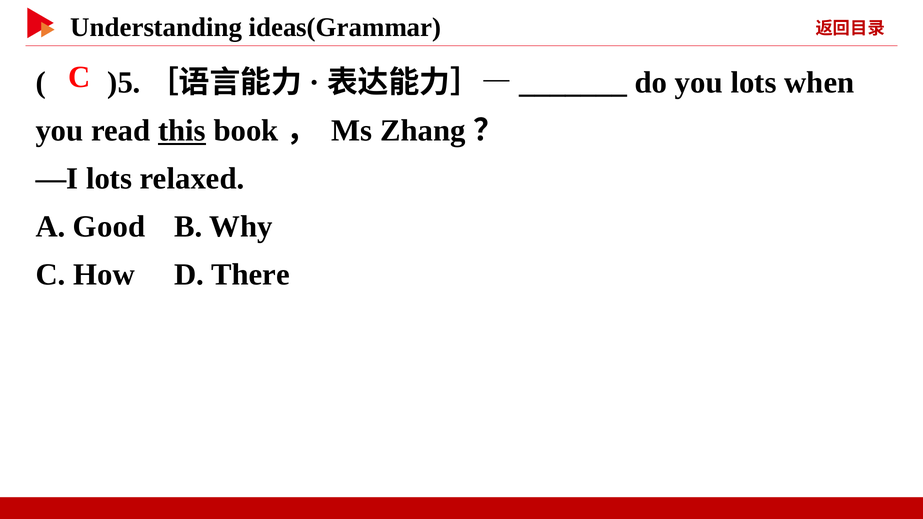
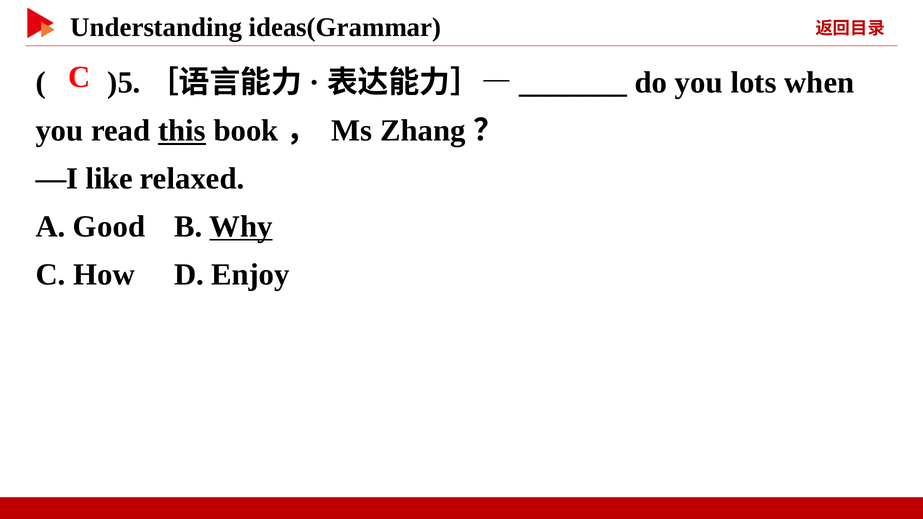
—I lots: lots -> like
Why underline: none -> present
There: There -> Enjoy
